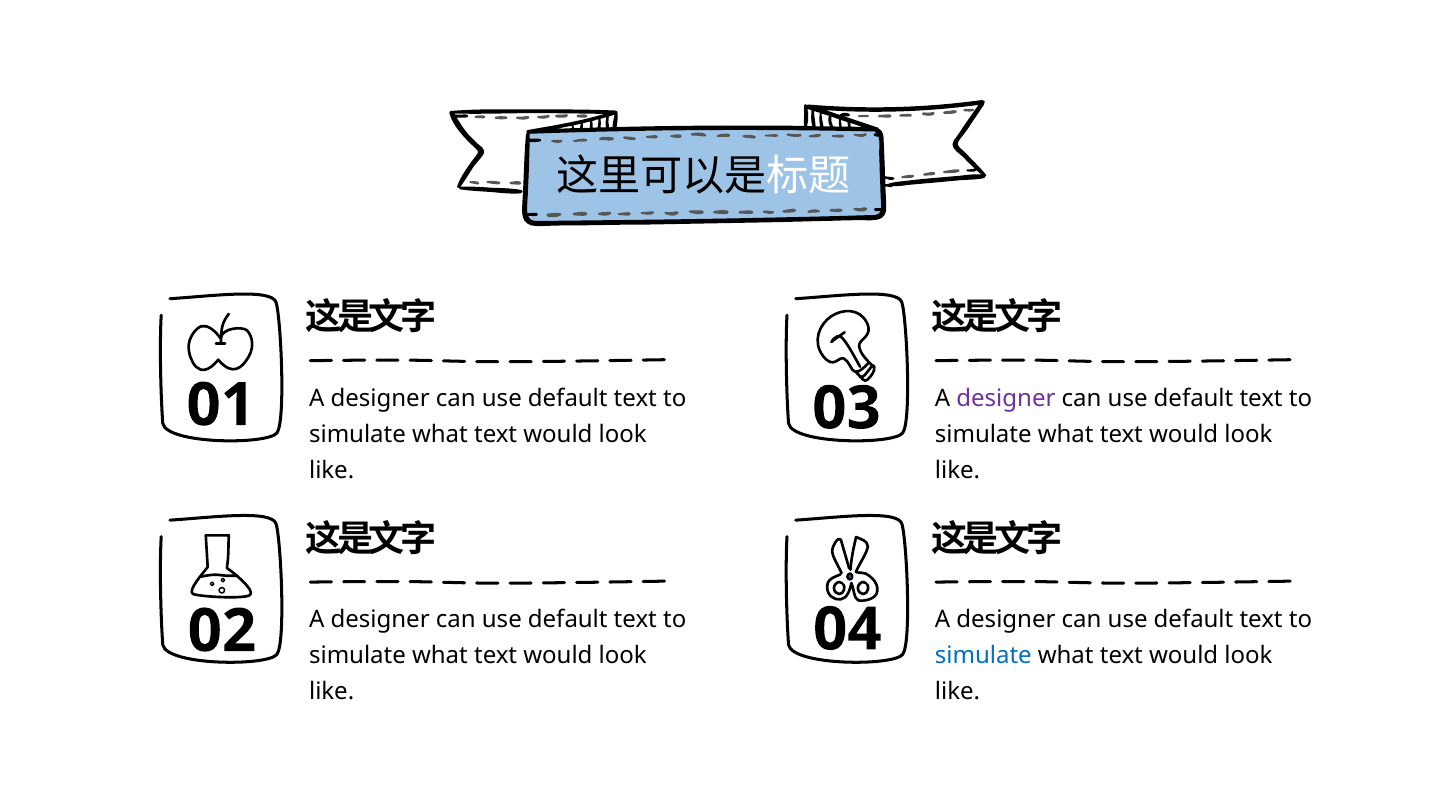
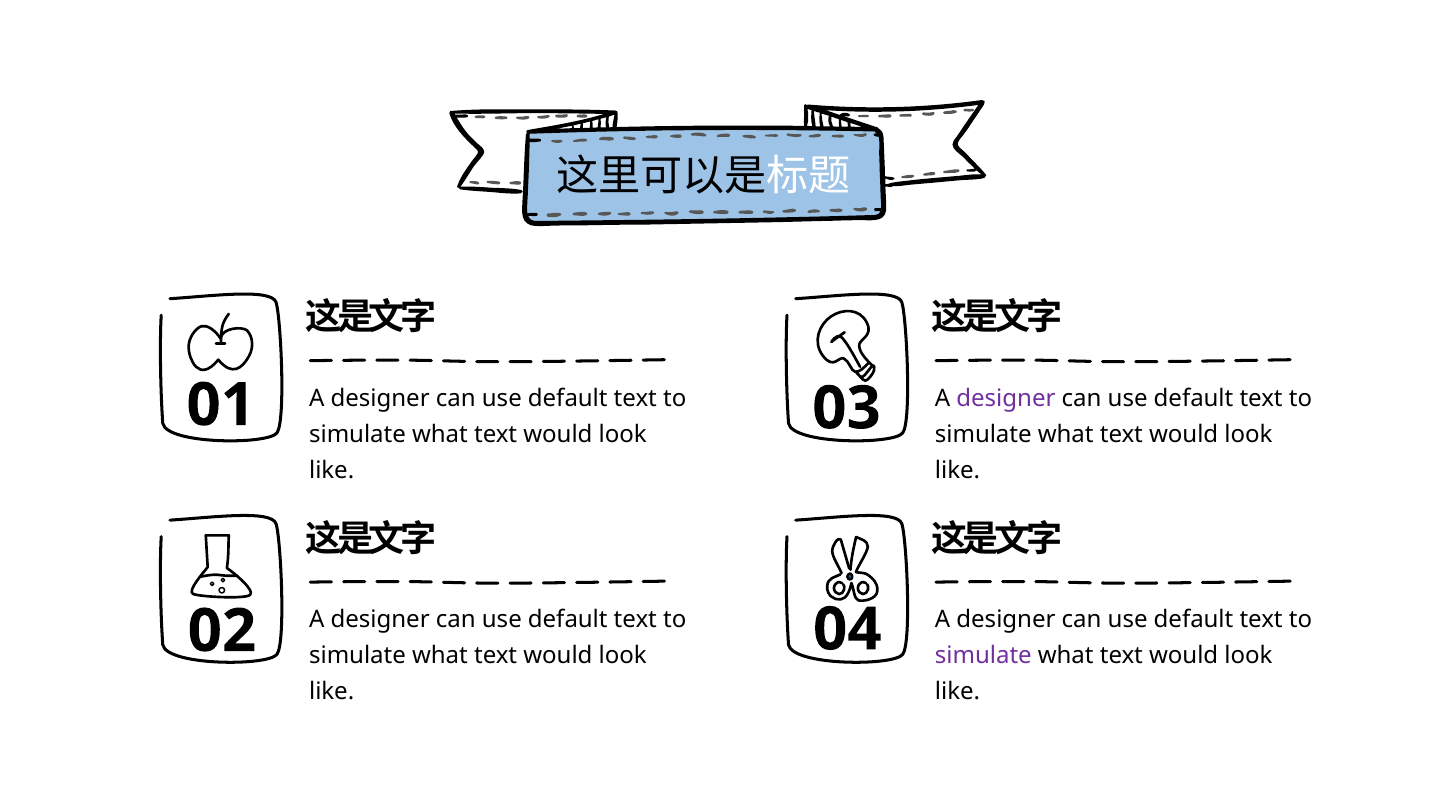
simulate at (983, 656) colour: blue -> purple
